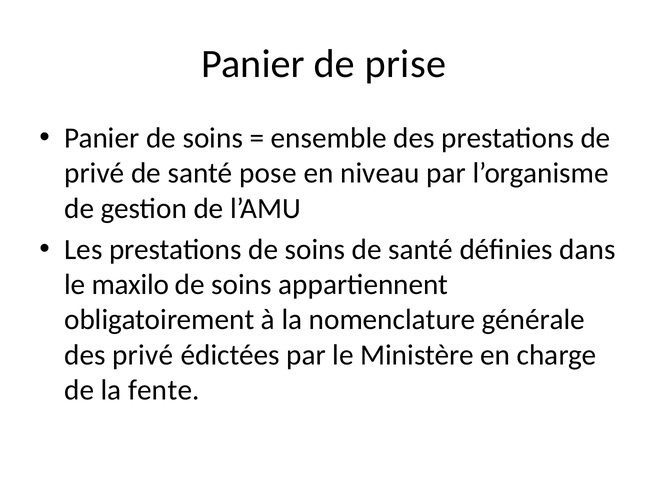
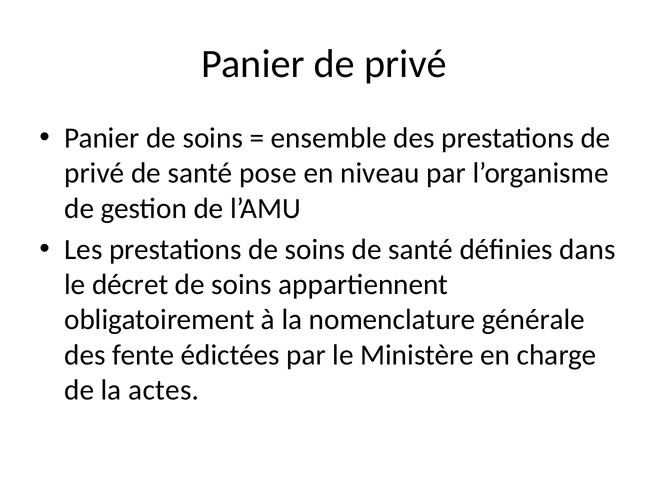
Panier de prise: prise -> privé
maxilo: maxilo -> décret
des privé: privé -> fente
fente: fente -> actes
